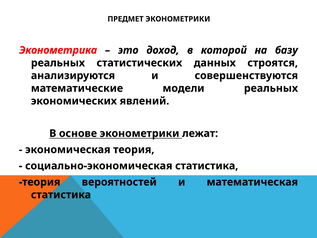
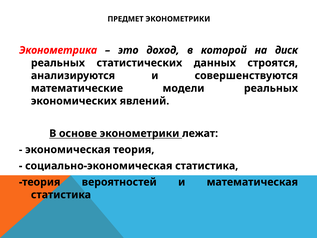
базу: базу -> диск
